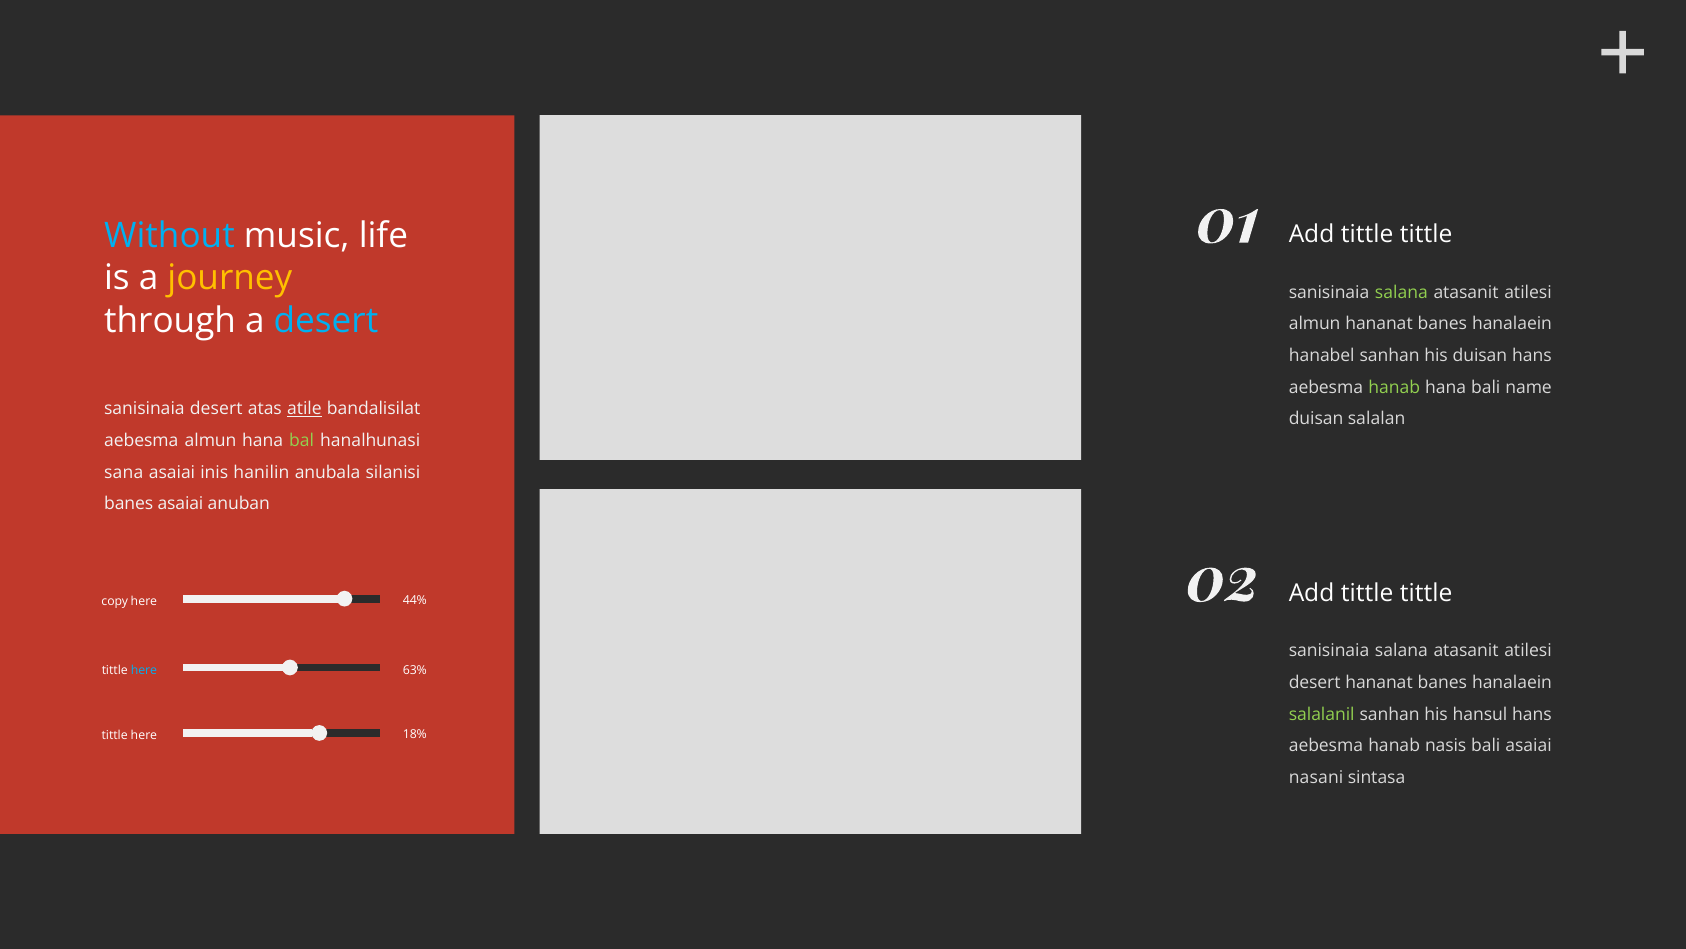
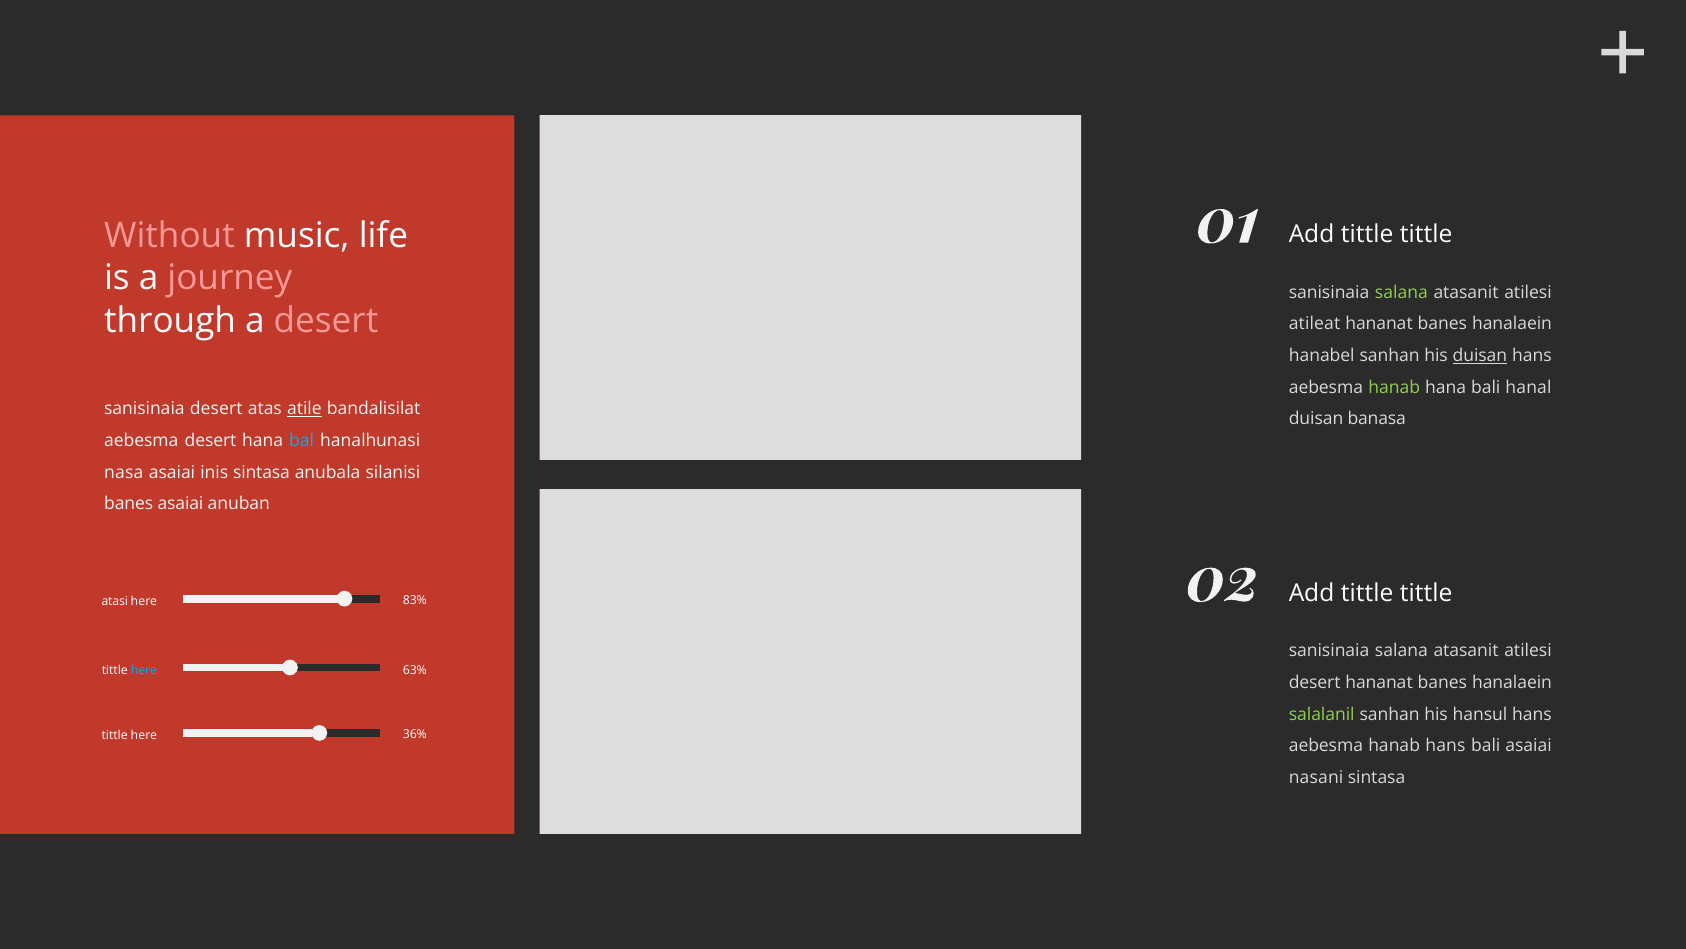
Without colour: light blue -> pink
journey colour: yellow -> pink
desert at (326, 320) colour: light blue -> pink
almun at (1315, 324): almun -> atileat
duisan at (1480, 356) underline: none -> present
name: name -> hanal
salalan: salalan -> banasa
aebesma almun: almun -> desert
bal colour: light green -> light blue
sana: sana -> nasa
inis hanilin: hanilin -> sintasa
44%: 44% -> 83%
copy: copy -> atasi
18%: 18% -> 36%
hanab nasis: nasis -> hans
